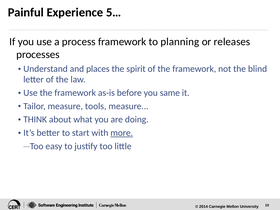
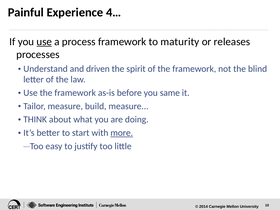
5…: 5… -> 4…
use at (44, 42) underline: none -> present
planning: planning -> maturity
places: places -> driven
tools: tools -> build
